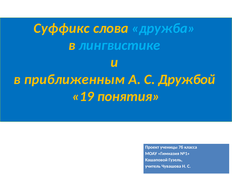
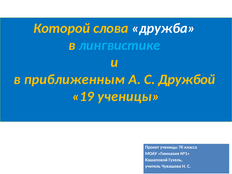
Суффикс: Суффикс -> Которой
дружба colour: light blue -> white
19 понятия: понятия -> ученицы
